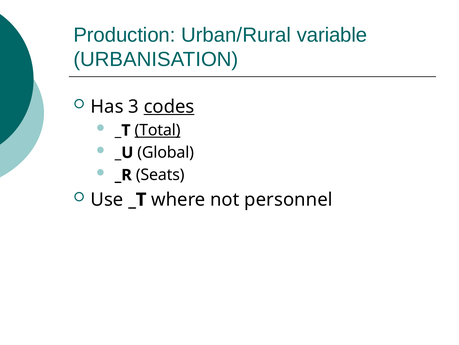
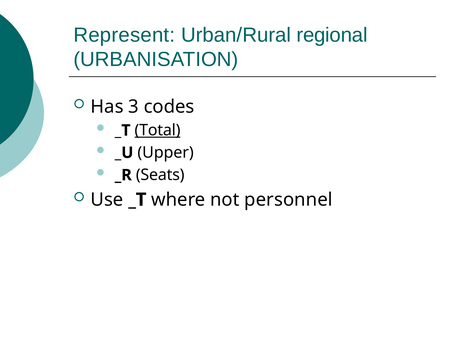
Production: Production -> Represent
variable: variable -> regional
codes underline: present -> none
Global: Global -> Upper
